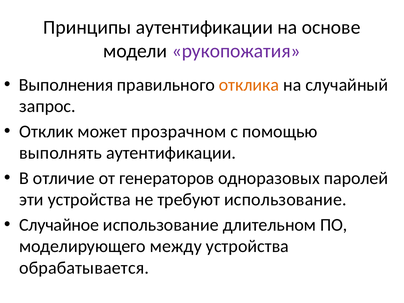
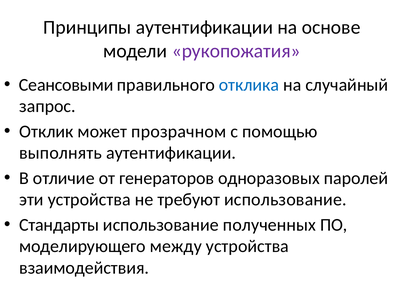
Выполнения: Выполнения -> Сеансовыми
отклика colour: orange -> blue
Случайное: Случайное -> Стандарты
длительном: длительном -> полученных
обрабатывается: обрабатывается -> взаимодействия
